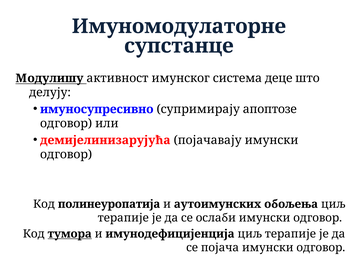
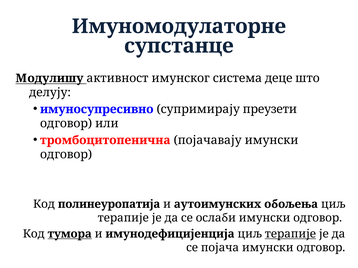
апоптозе: апоптозе -> преузети
демијелинизарујућа: демијелинизарујућа -> тромбоцитопенична
терапије at (290, 234) underline: none -> present
